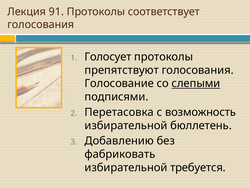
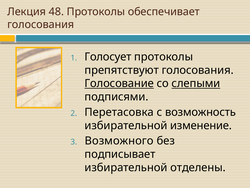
91: 91 -> 48
соответствует: соответствует -> обеспечивает
Голосование underline: none -> present
бюллетень: бюллетень -> изменение
Добавлению: Добавлению -> Возможного
фабриковать: фабриковать -> подписывает
требуется: требуется -> отделены
